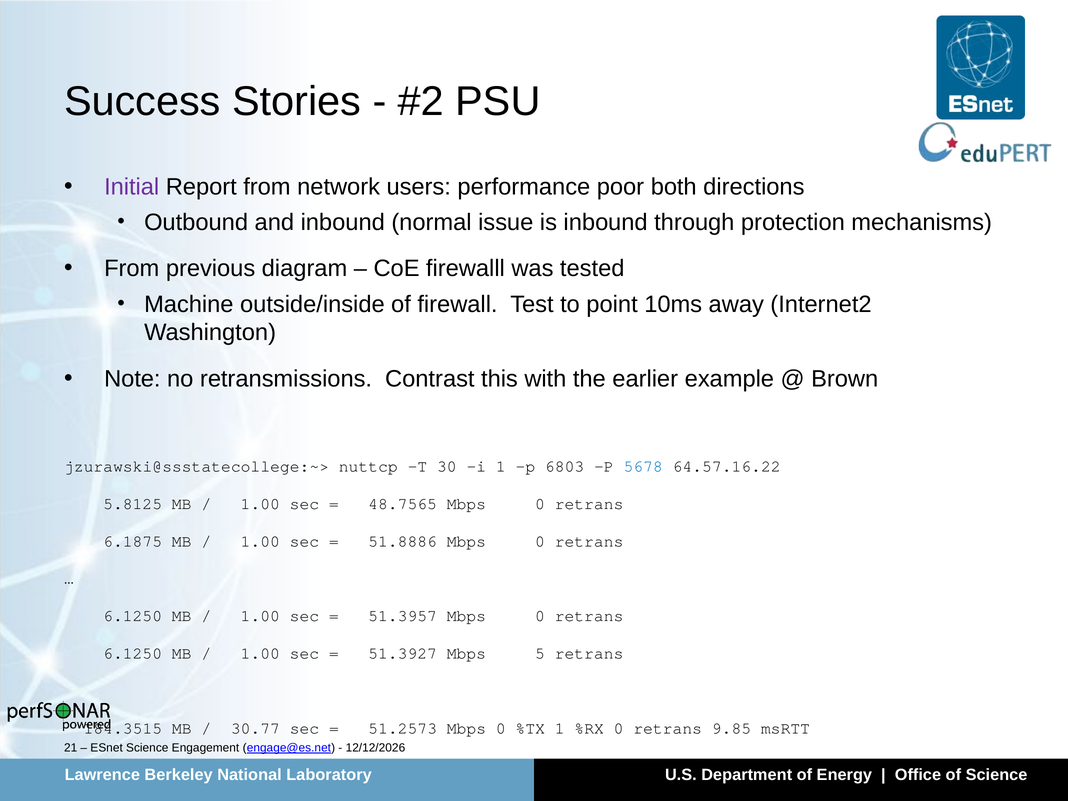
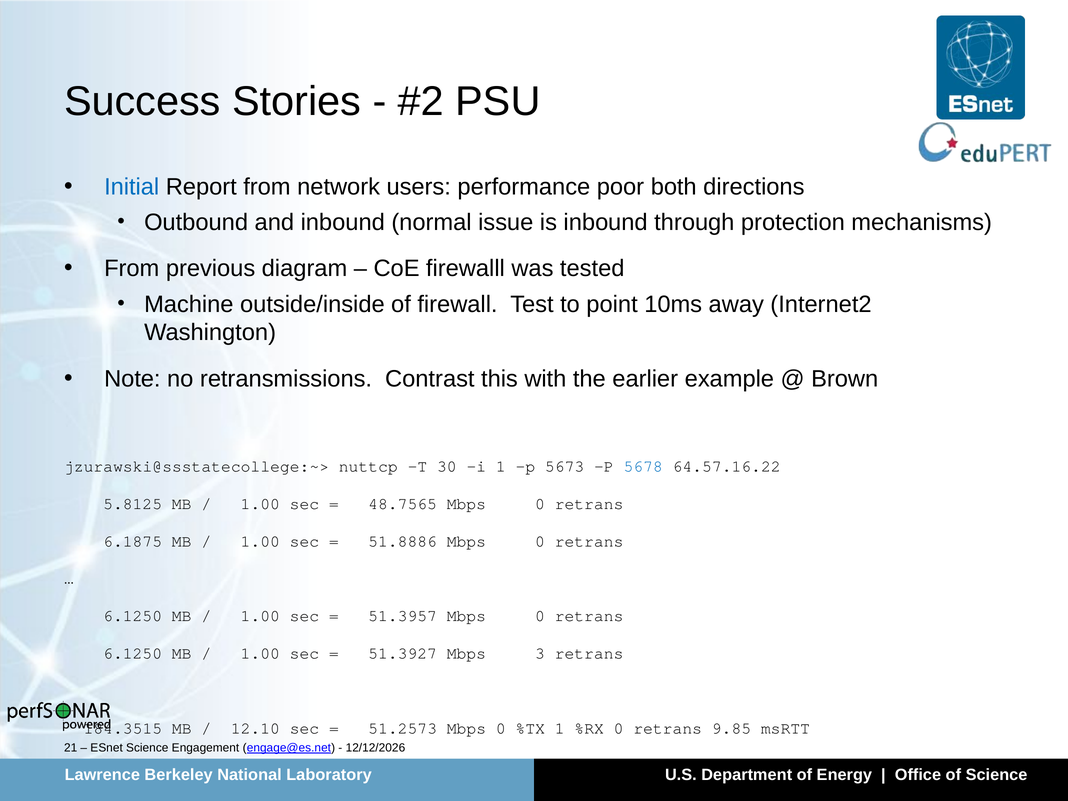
Initial colour: purple -> blue
6803: 6803 -> 5673
5: 5 -> 3
30.77: 30.77 -> 12.10
